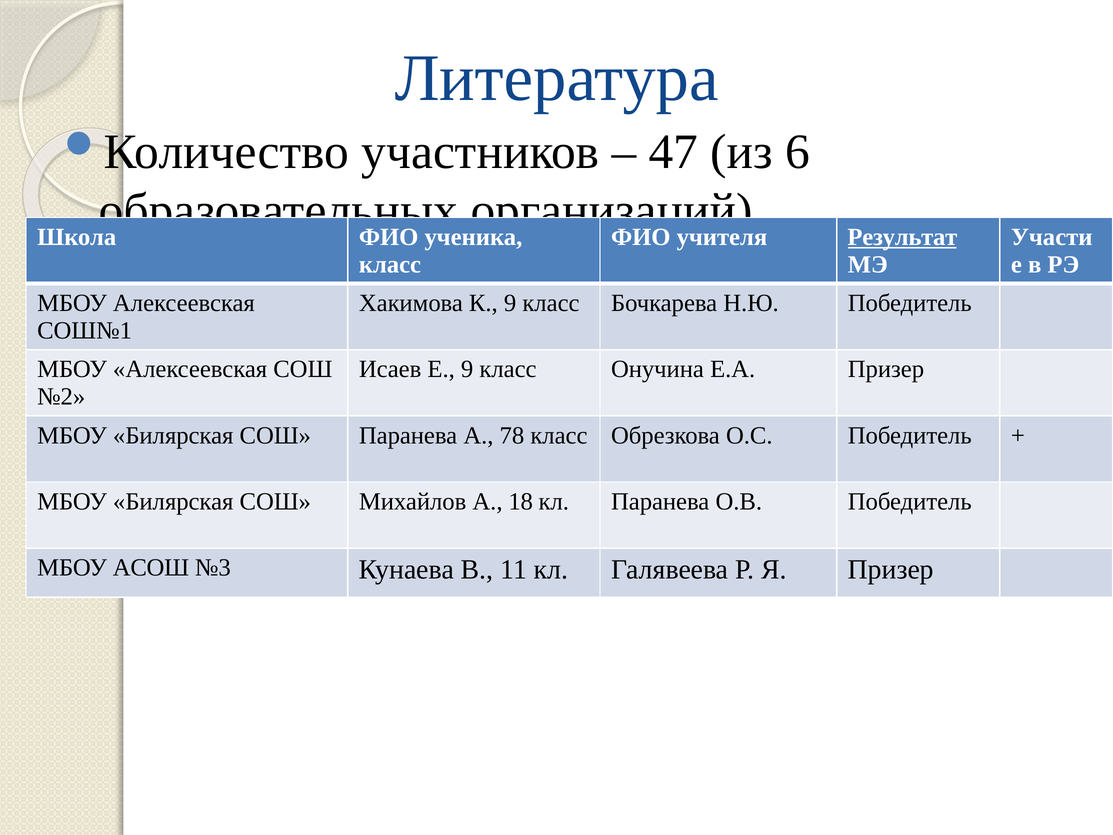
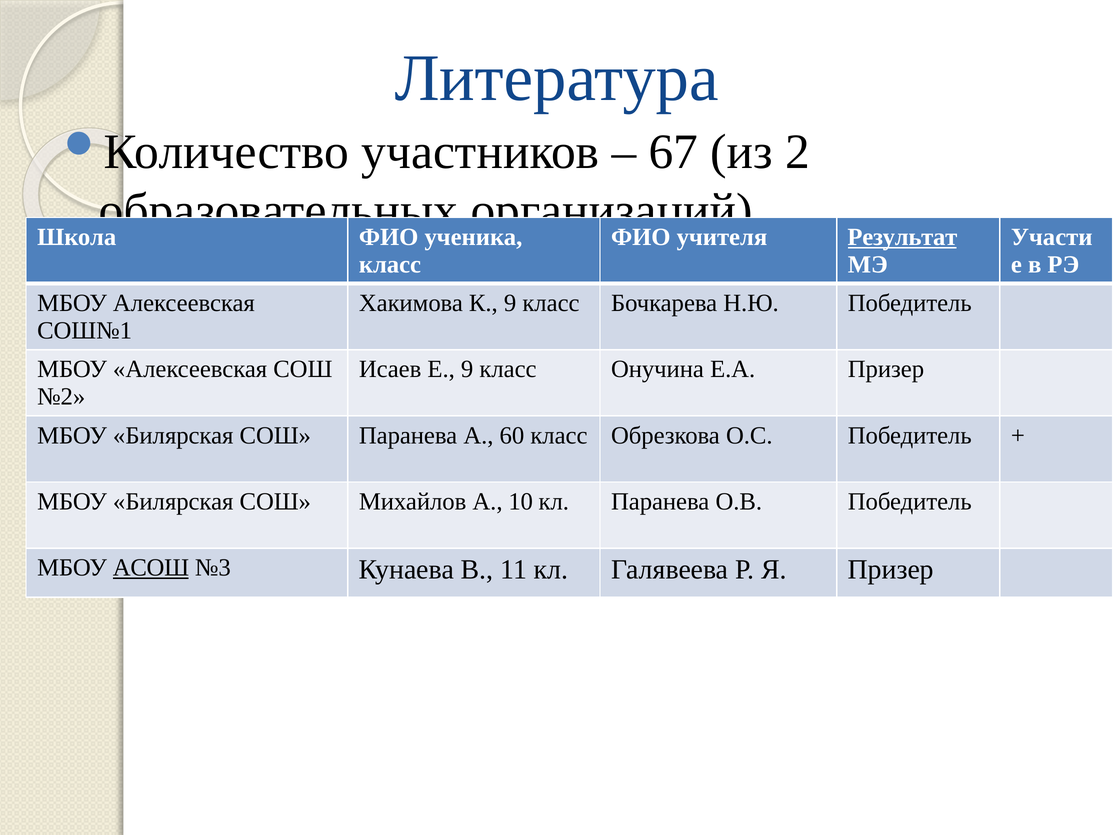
47: 47 -> 67
6: 6 -> 2
78: 78 -> 60
18: 18 -> 10
АСОШ underline: none -> present
